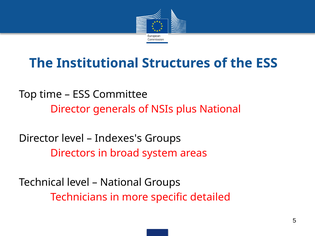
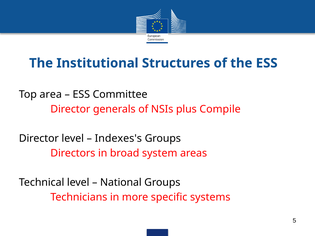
time: time -> area
plus National: National -> Compile
detailed: detailed -> systems
